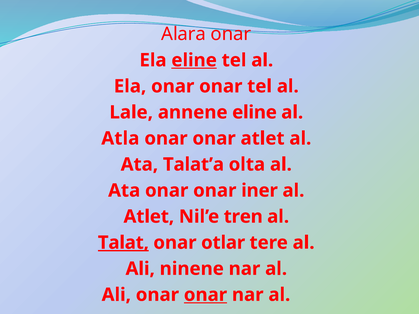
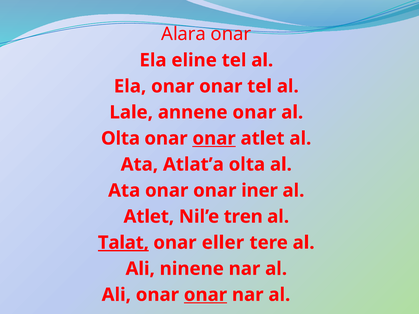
eline at (194, 60) underline: present -> none
annene eline: eline -> onar
Atla at (120, 139): Atla -> Olta
onar at (214, 139) underline: none -> present
Talat’a: Talat’a -> Atlat’a
otlar: otlar -> eller
